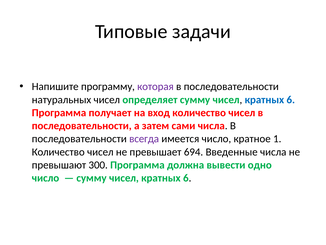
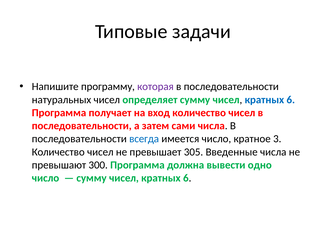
всегда colour: purple -> blue
1: 1 -> 3
694: 694 -> 305
